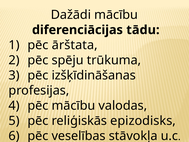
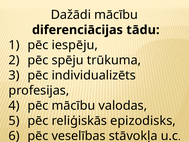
ārštata: ārštata -> iespēju
izšķīdināšanas: izšķīdināšanas -> individualizēts
